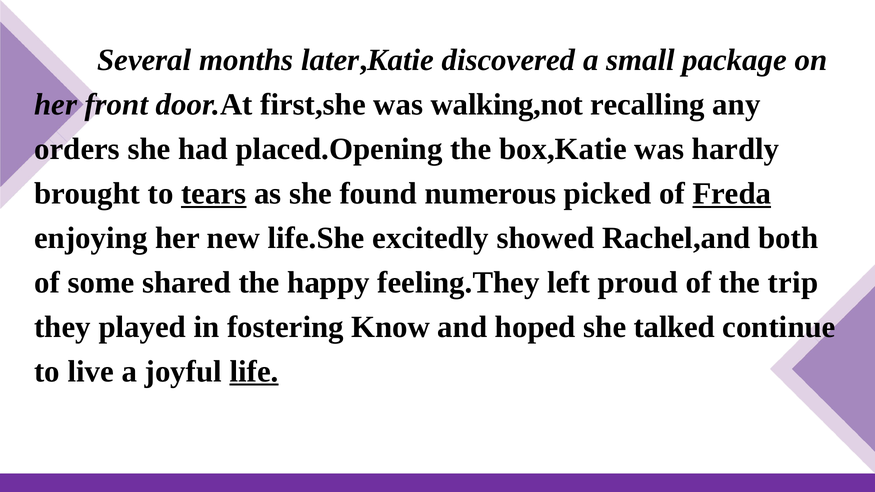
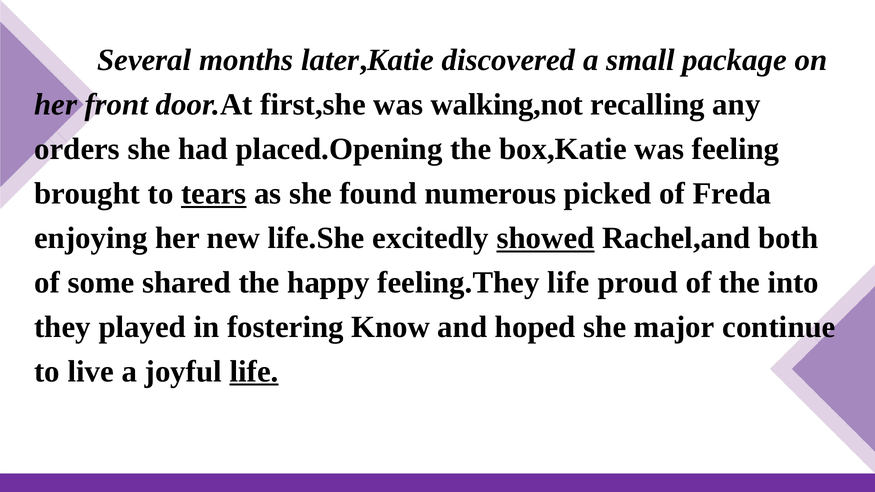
hardly: hardly -> feeling
Freda underline: present -> none
showed underline: none -> present
feeling.They left: left -> life
trip: trip -> into
talked: talked -> major
